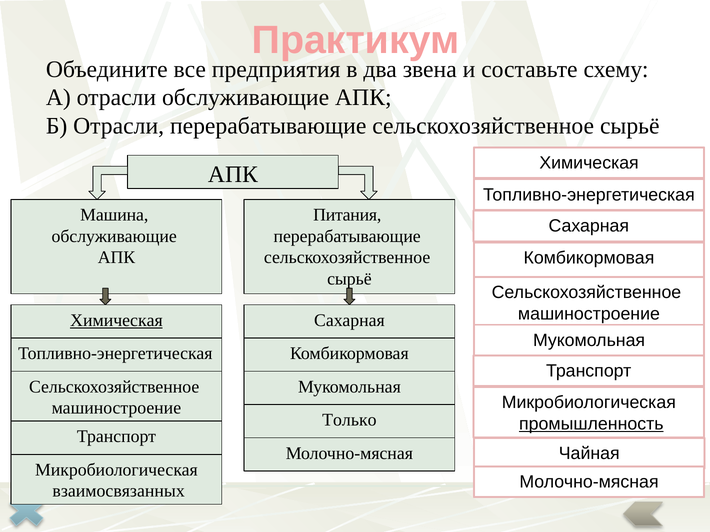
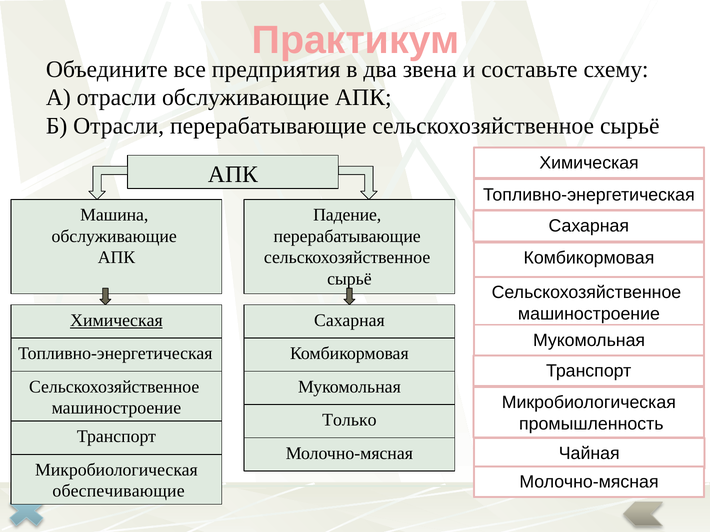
Питания: Питания -> Падение
промышленность underline: present -> none
взаимосвязанных: взаимосвязанных -> обеспечивающие
